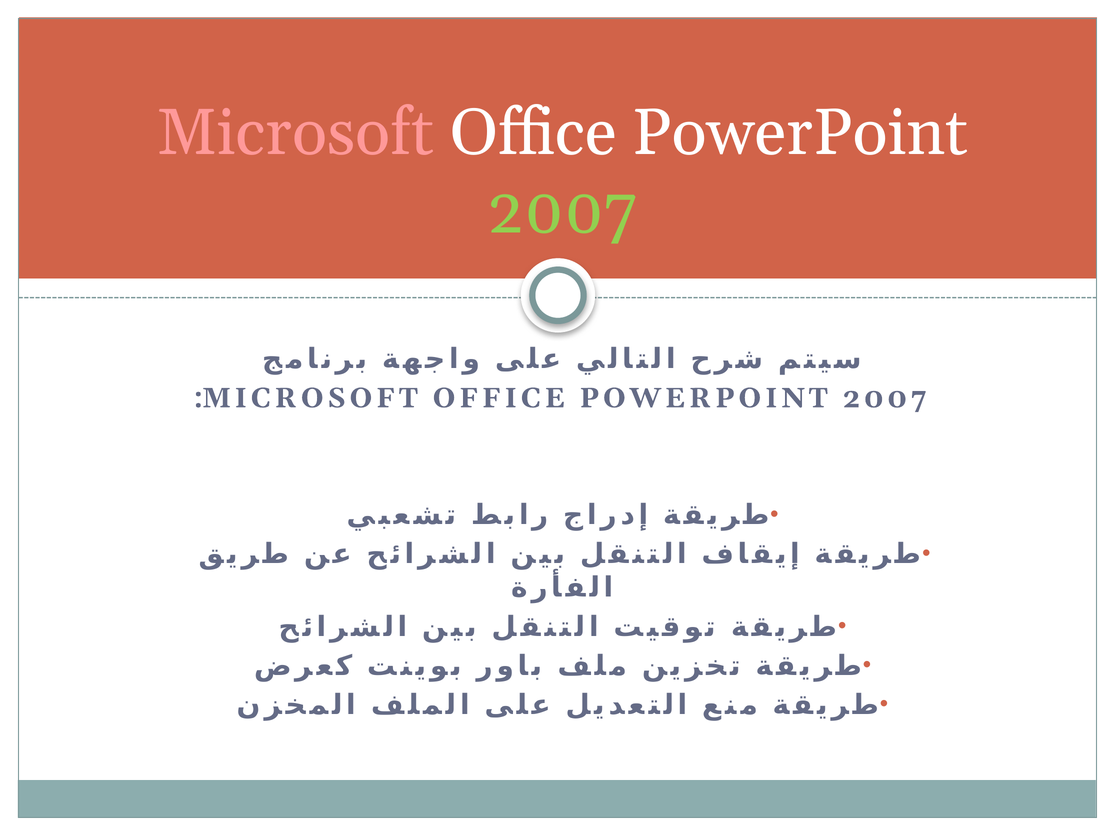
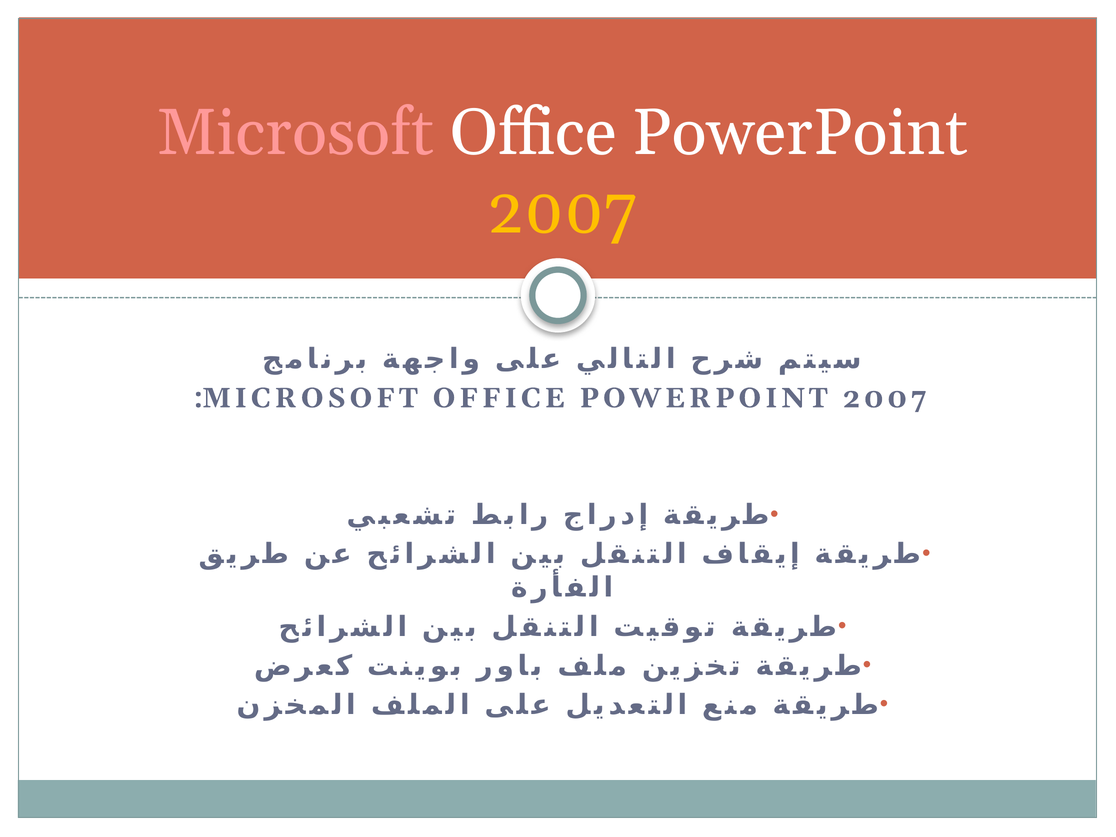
2007 at (562, 211) colour: light green -> yellow
